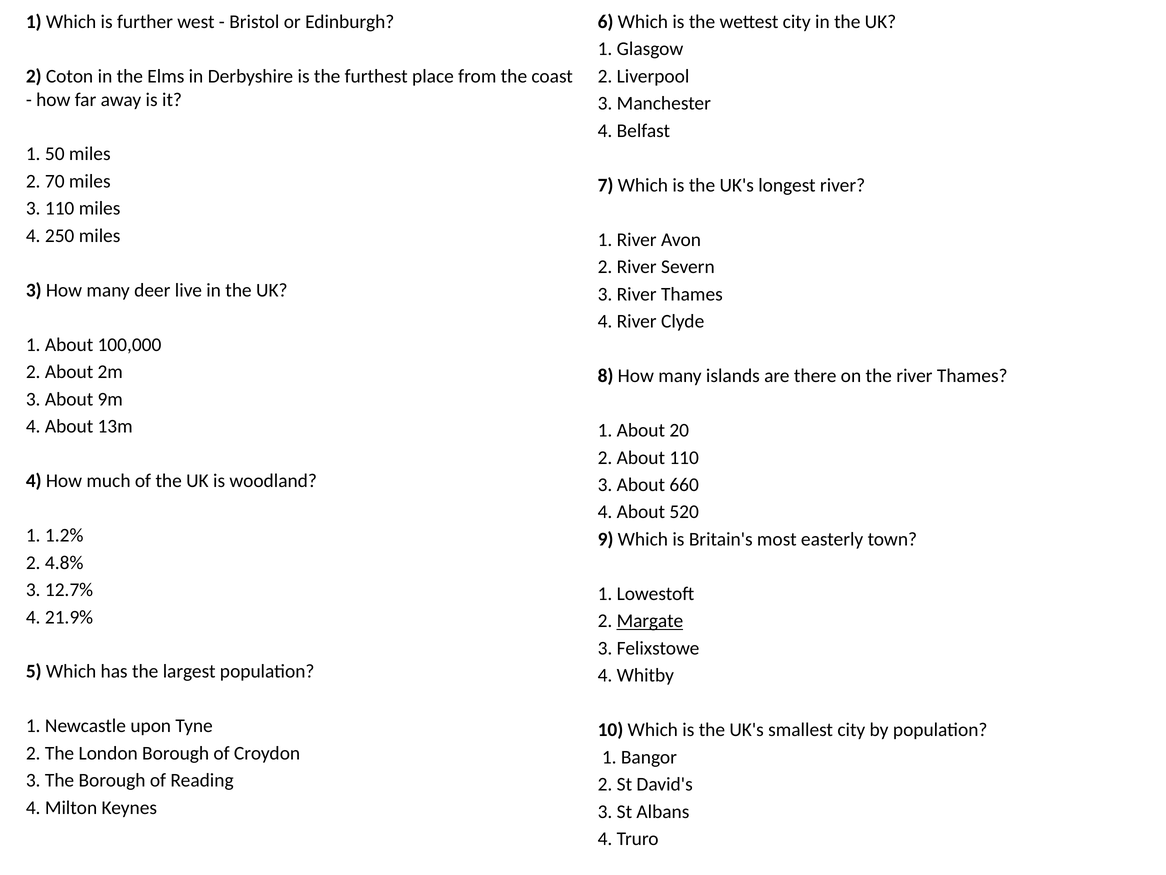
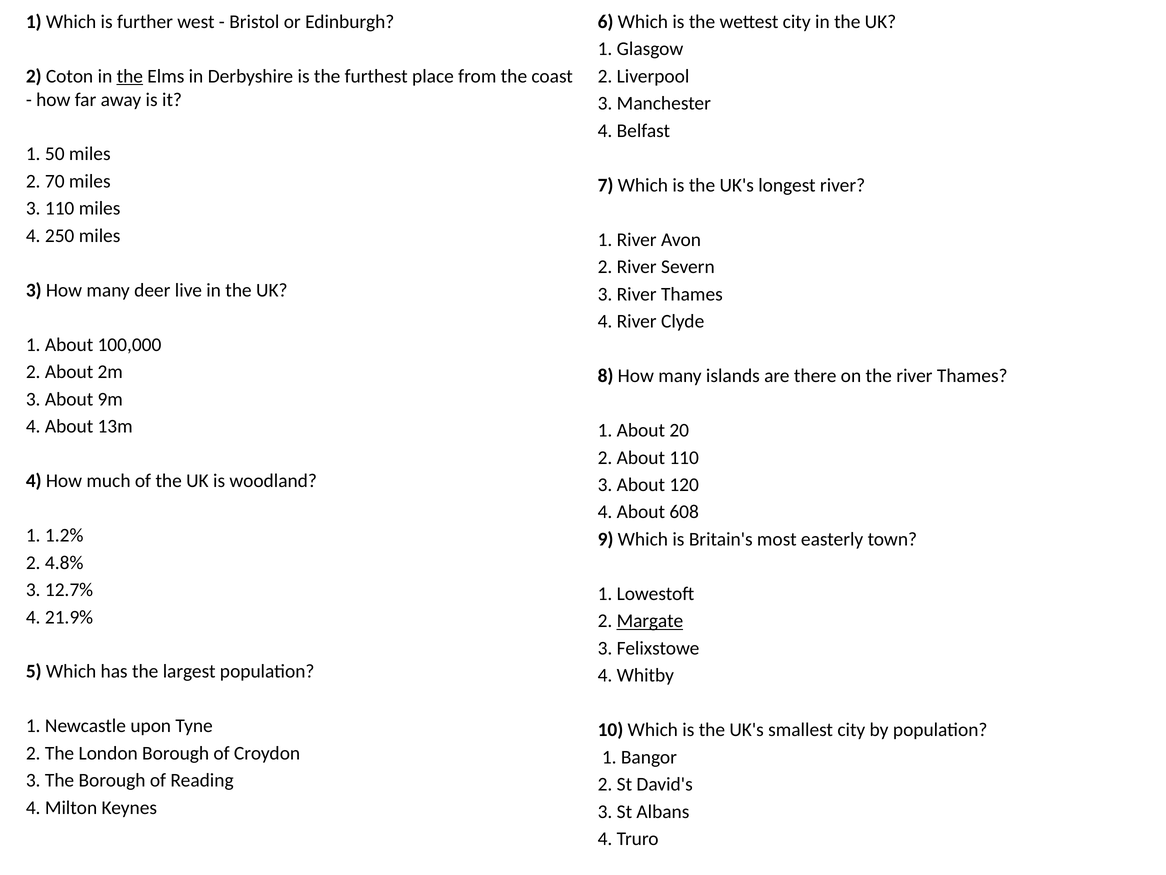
the at (130, 76) underline: none -> present
660: 660 -> 120
520: 520 -> 608
